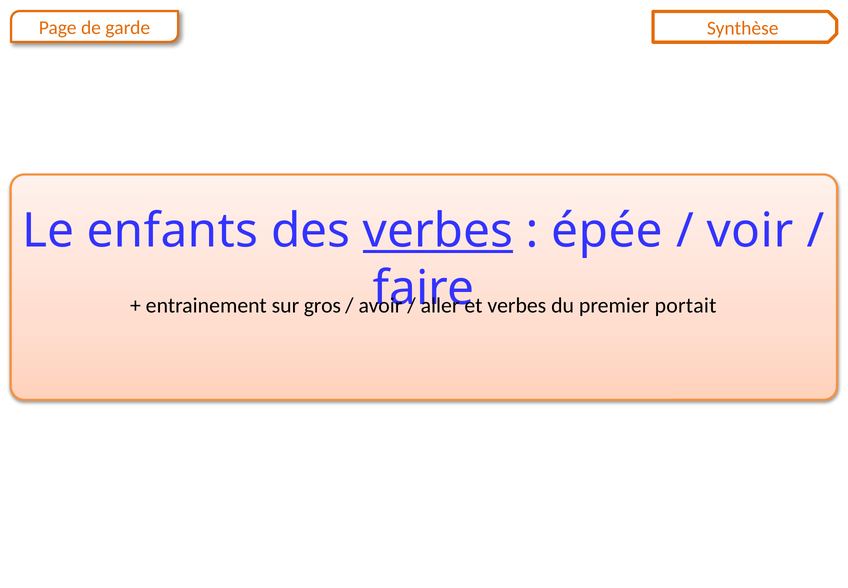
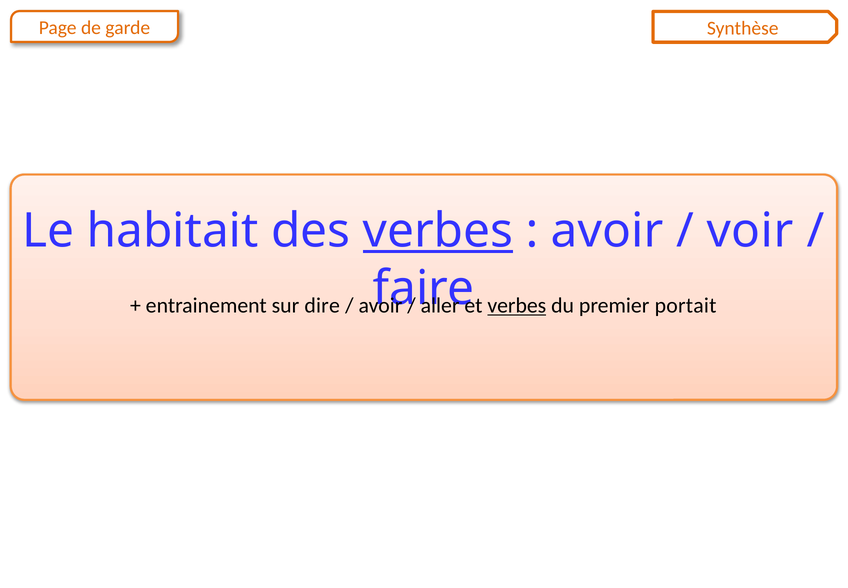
enfants: enfants -> habitait
épée at (607, 231): épée -> avoir
gros: gros -> dire
verbes at (517, 305) underline: none -> present
